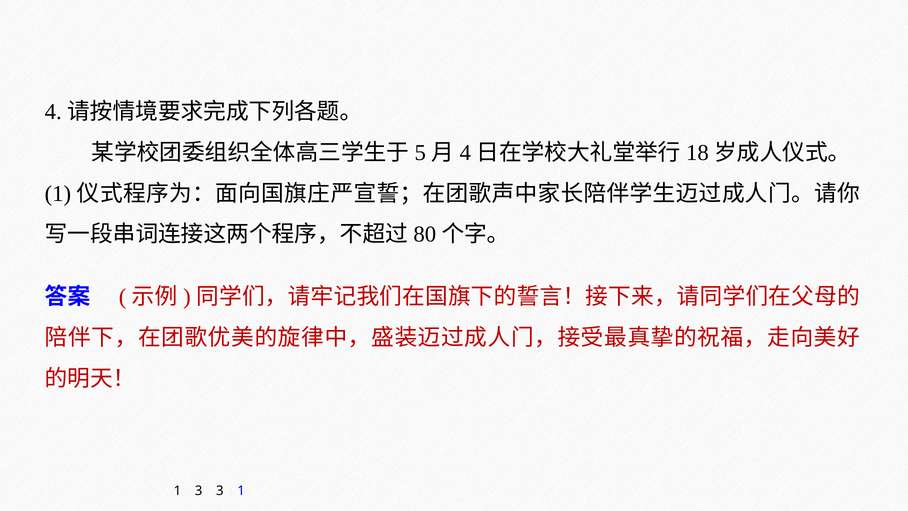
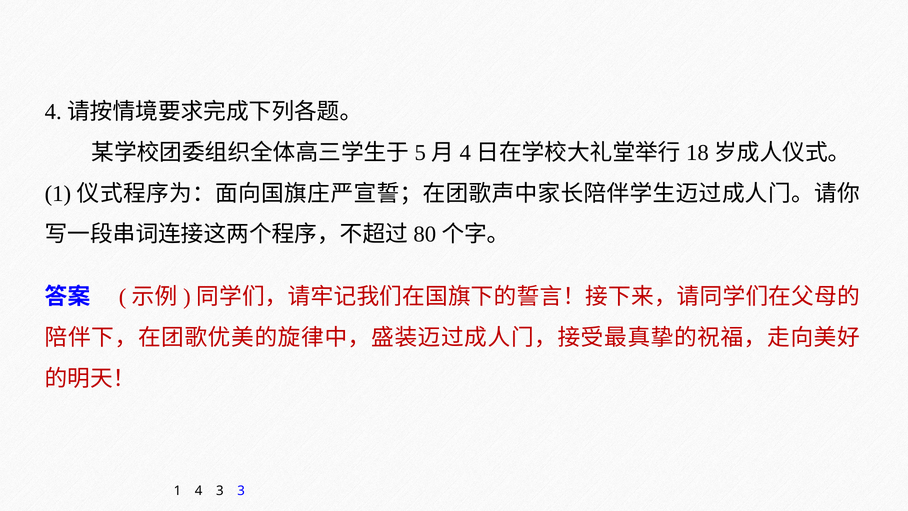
1 3: 3 -> 4
3 1: 1 -> 3
